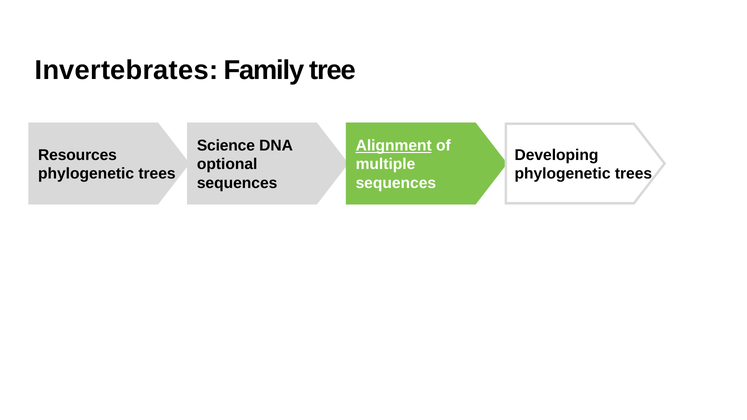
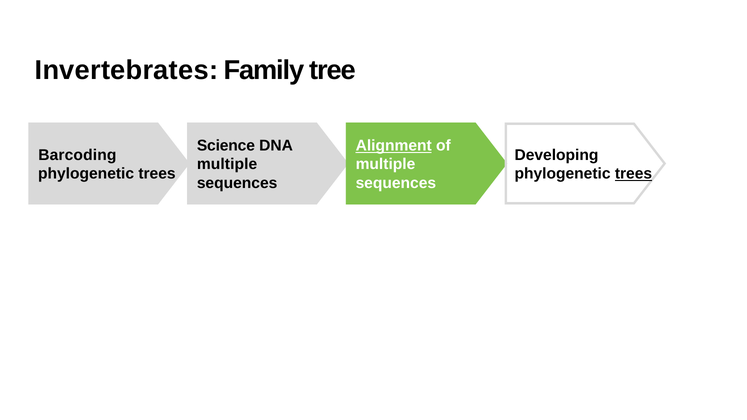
Resources: Resources -> Barcoding
optional at (227, 164): optional -> multiple
trees at (633, 174) underline: none -> present
